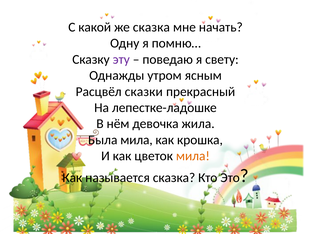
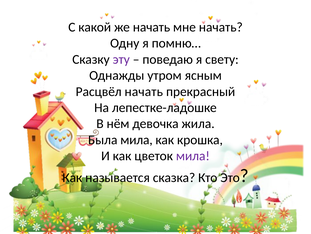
же сказка: сказка -> начать
Расцвёл сказки: сказки -> начать
мила at (193, 155) colour: orange -> purple
